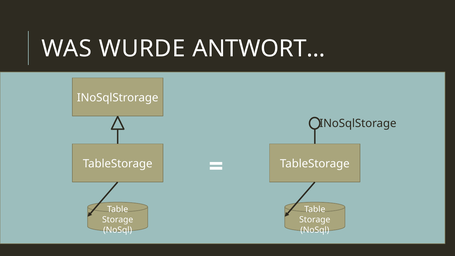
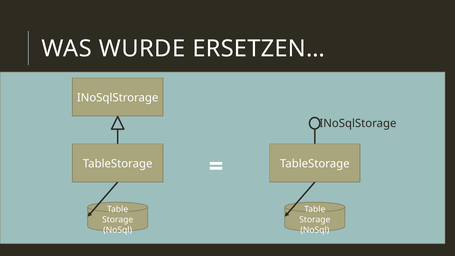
ANTWORT…: ANTWORT… -> ERSETZEN…
